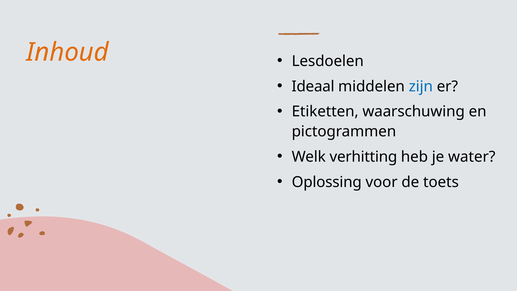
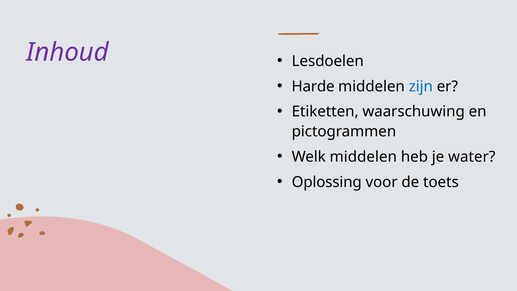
Inhoud colour: orange -> purple
Ideaal: Ideaal -> Harde
Welk verhitting: verhitting -> middelen
